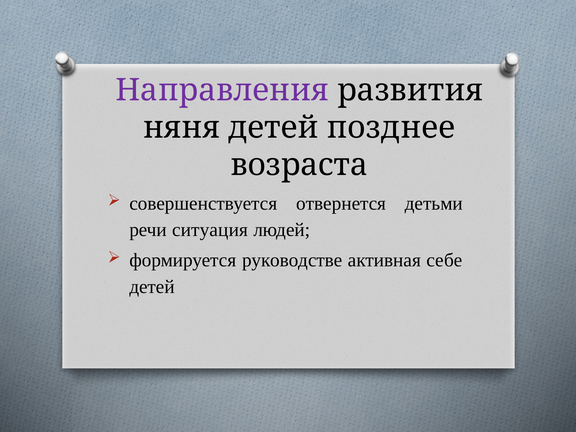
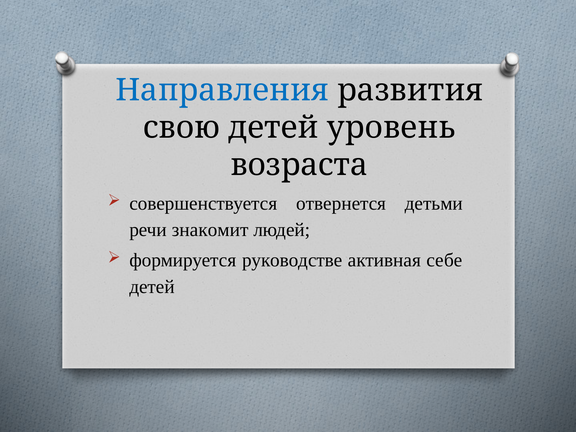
Направления colour: purple -> blue
няня: няня -> свою
позднее: позднее -> уровень
ситуация: ситуация -> знакомит
